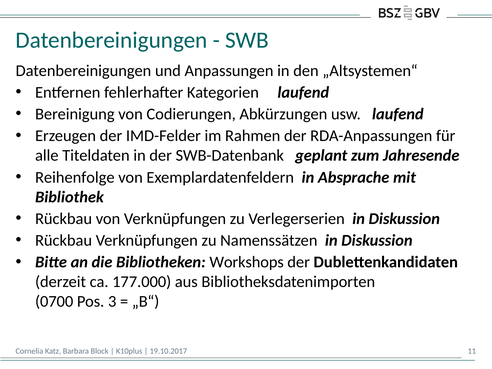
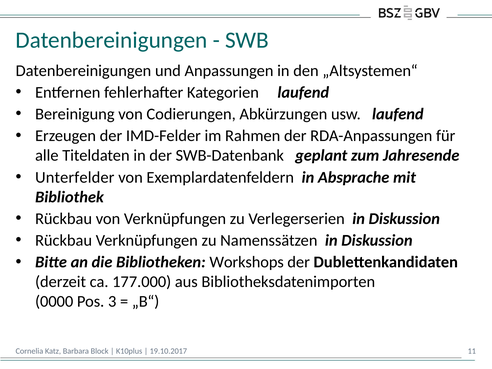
Reihenfolge: Reihenfolge -> Unterfelder
0700: 0700 -> 0000
